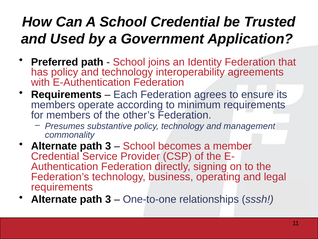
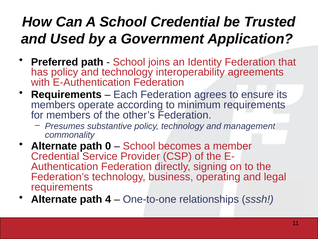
3 at (108, 146): 3 -> 0
3 at (108, 199): 3 -> 4
